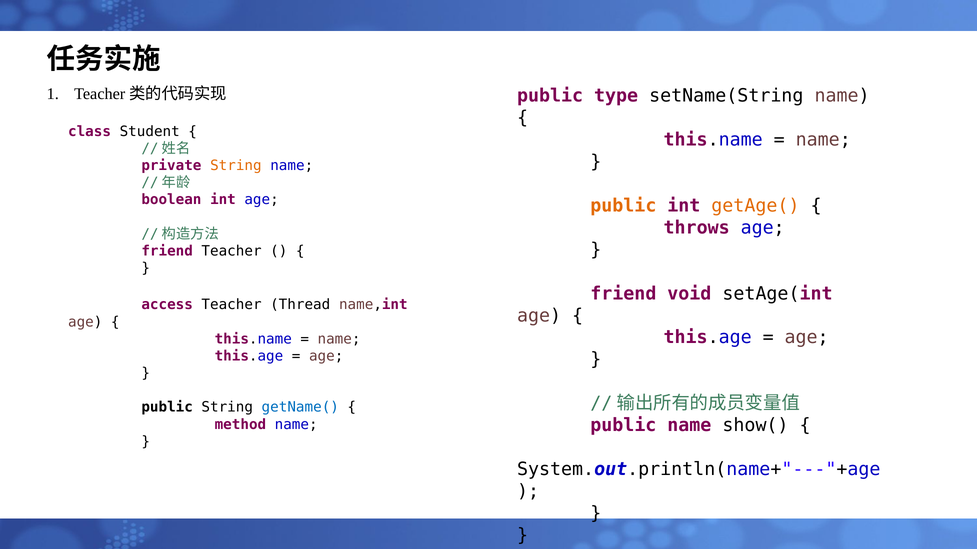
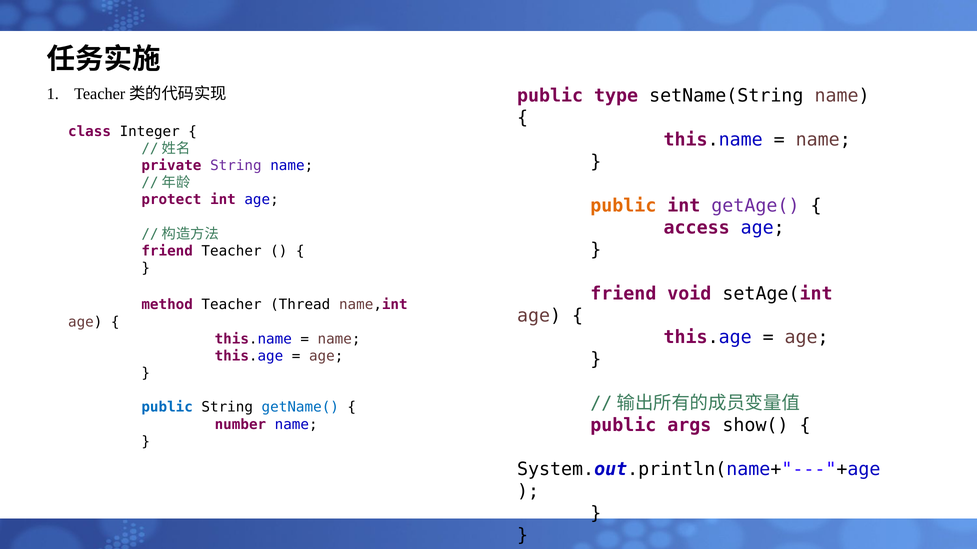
Student: Student -> Integer
String at (236, 166) colour: orange -> purple
boolean: boolean -> protect
getAge( colour: orange -> purple
throws: throws -> access
access: access -> method
public at (167, 408) colour: black -> blue
public name: name -> args
method: method -> number
